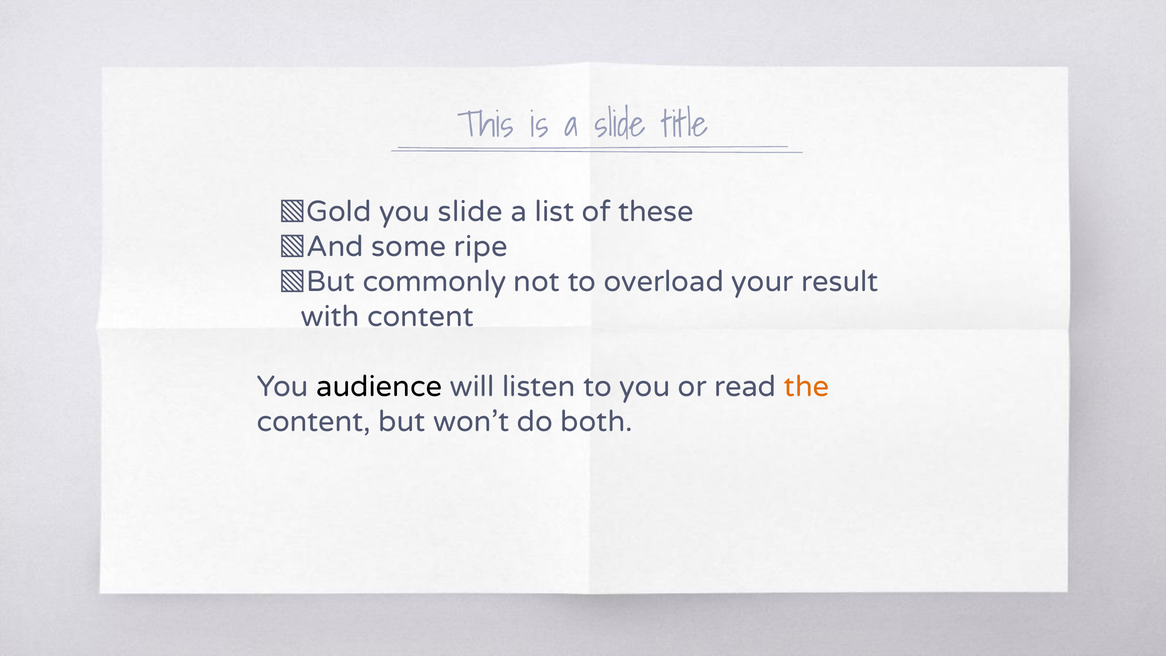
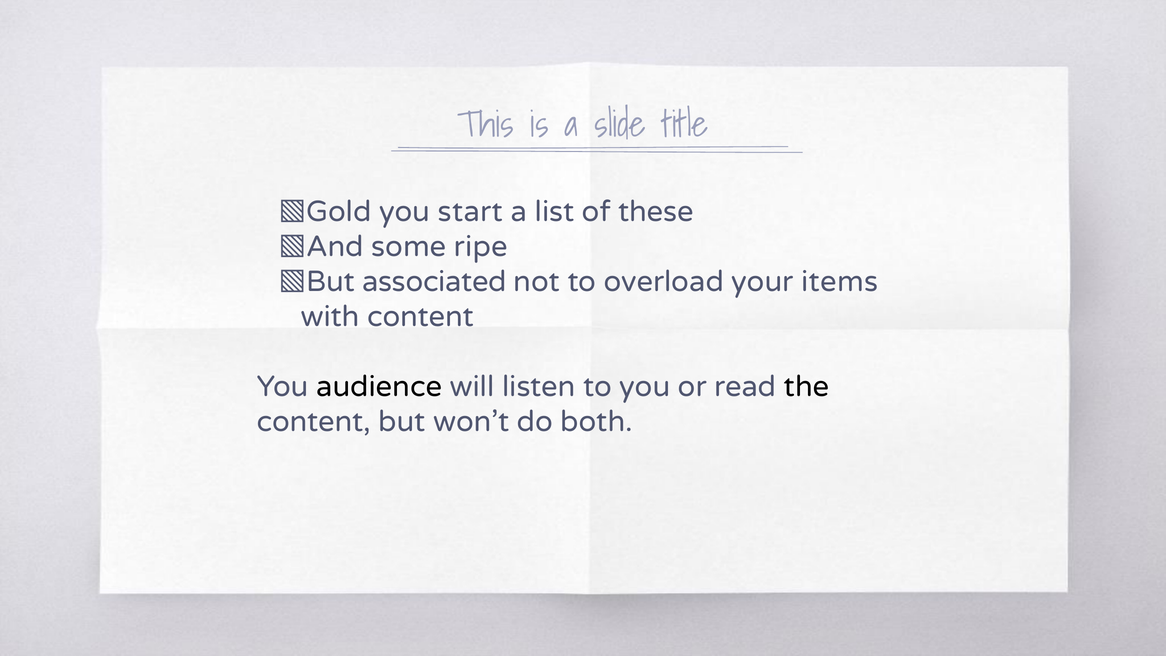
you slide: slide -> start
commonly: commonly -> associated
result: result -> items
the colour: orange -> black
